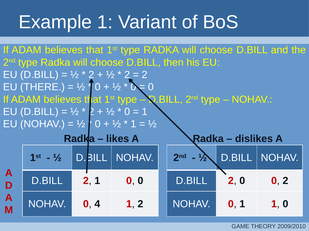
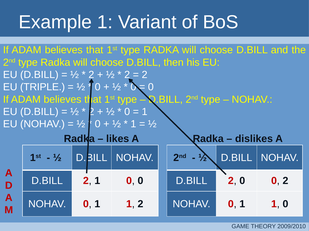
THERE: THERE -> TRIPLE
4 at (97, 205): 4 -> 1
